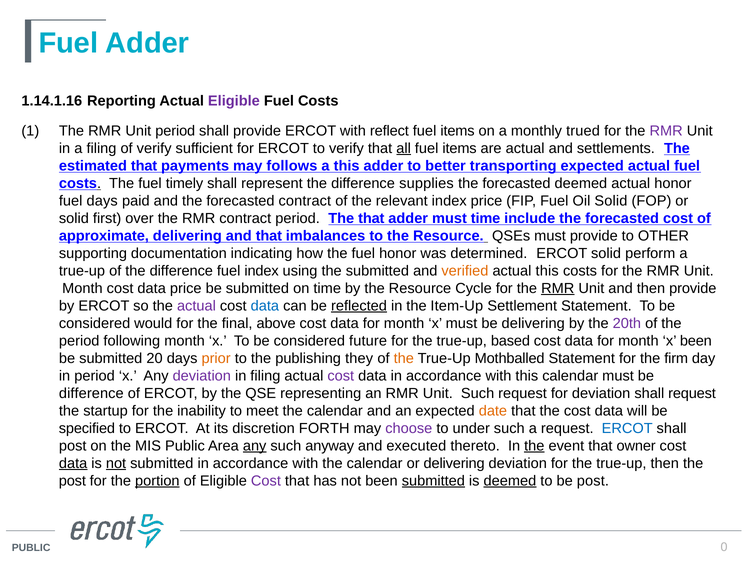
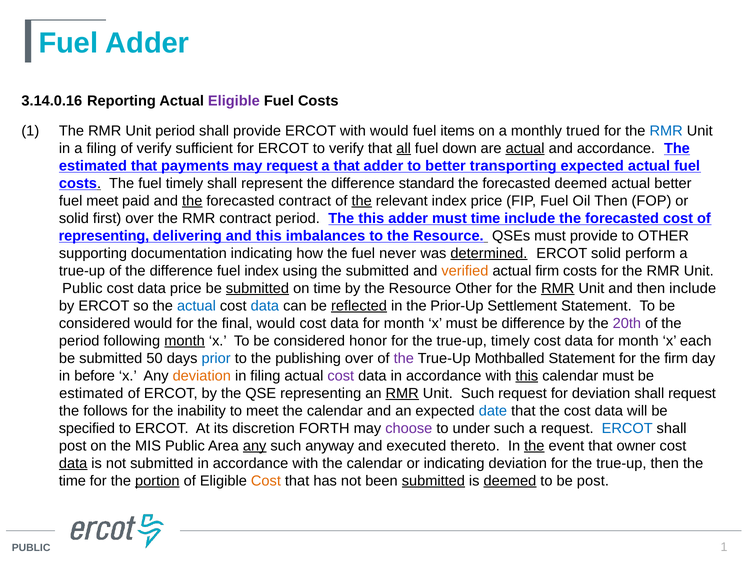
1.14.1.16: 1.14.1.16 -> 3.14.0.16
with reflect: reflect -> would
RMR at (666, 131) colour: purple -> blue
items at (460, 148): items -> down
actual at (525, 148) underline: none -> present
and settlements: settlements -> accordance
may follows: follows -> request
a this: this -> that
supplies: supplies -> standard
actual honor: honor -> better
fuel days: days -> meet
the at (192, 201) underline: none -> present
the at (362, 201) underline: none -> present
Oil Solid: Solid -> Then
The that: that -> this
approximate at (104, 236): approximate -> representing
and that: that -> this
fuel honor: honor -> never
determined underline: none -> present
actual this: this -> firm
Month at (82, 288): Month -> Public
submitted at (257, 288) underline: none -> present
Resource Cycle: Cycle -> Other
then provide: provide -> include
actual at (196, 306) colour: purple -> blue
Item-Up: Item-Up -> Prior-Up
final above: above -> would
be delivering: delivering -> difference
month at (185, 341) underline: none -> present
future: future -> honor
true-up based: based -> timely
x been: been -> each
20: 20 -> 50
prior colour: orange -> blue
publishing they: they -> over
the at (404, 358) colour: orange -> purple
in period: period -> before
deviation at (202, 376) colour: purple -> orange
this at (527, 376) underline: none -> present
difference at (91, 393): difference -> estimated
RMR at (402, 393) underline: none -> present
startup: startup -> follows
date colour: orange -> blue
not at (116, 463) underline: present -> none
or delivering: delivering -> indicating
post at (72, 481): post -> time
Cost at (266, 481) colour: purple -> orange
PUBLIC 0: 0 -> 1
